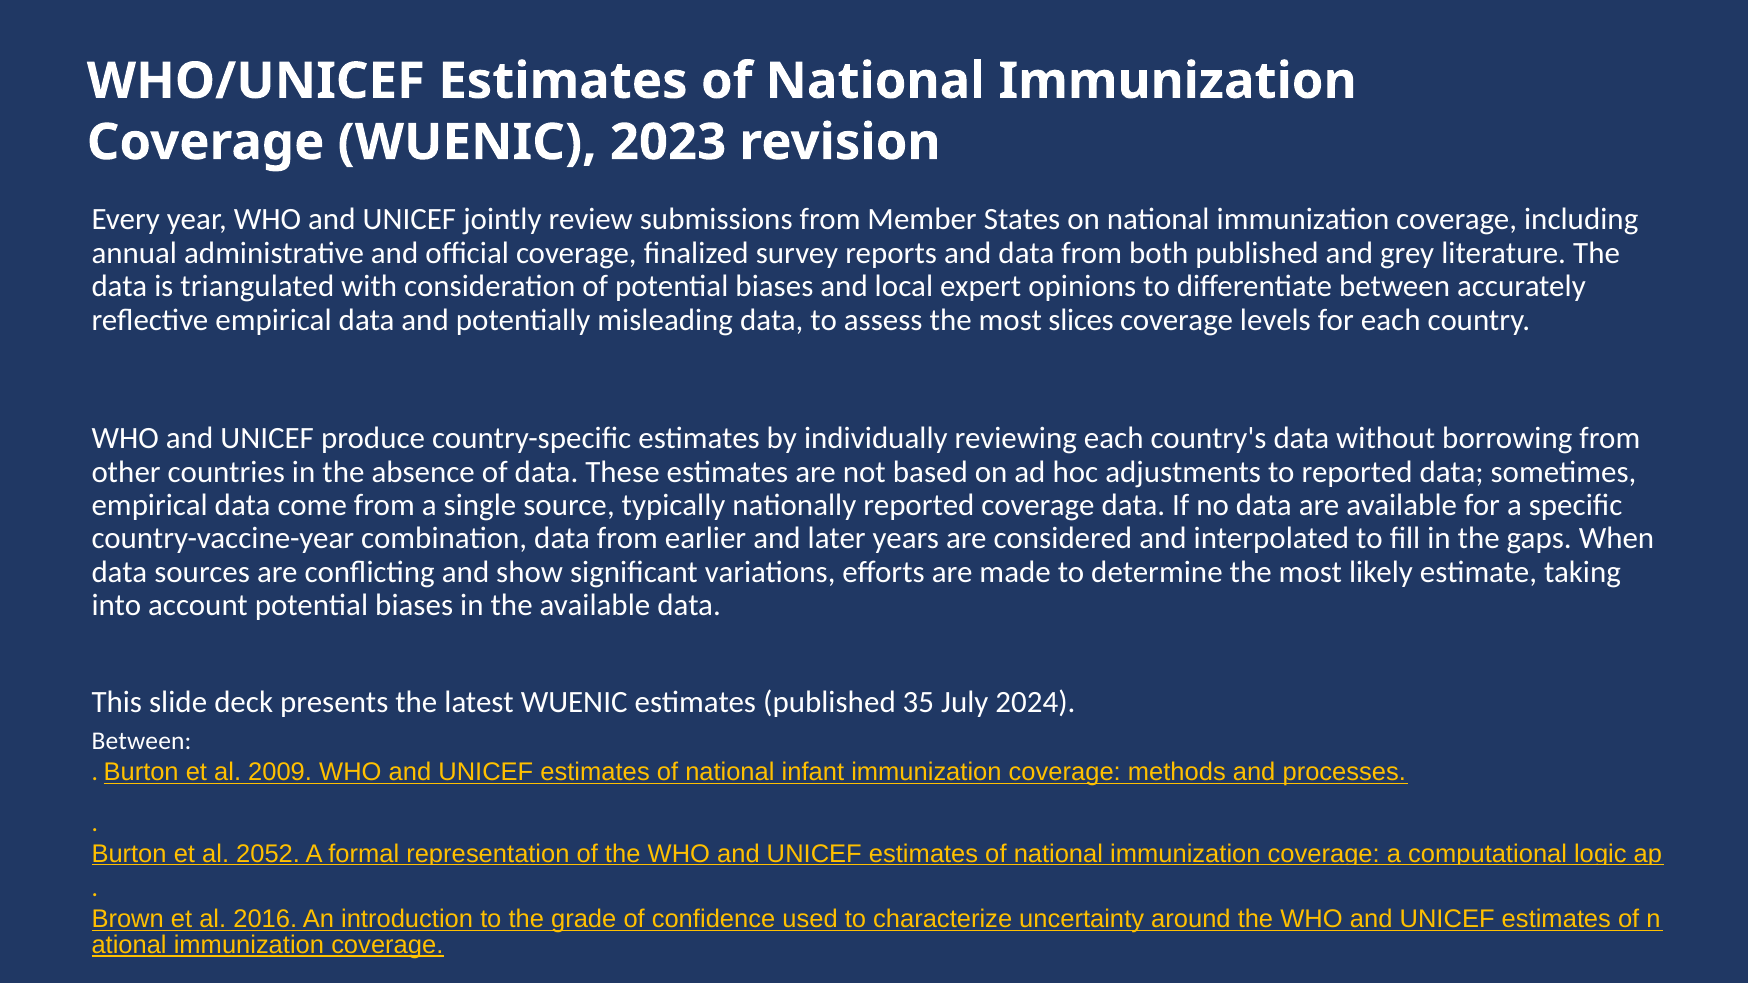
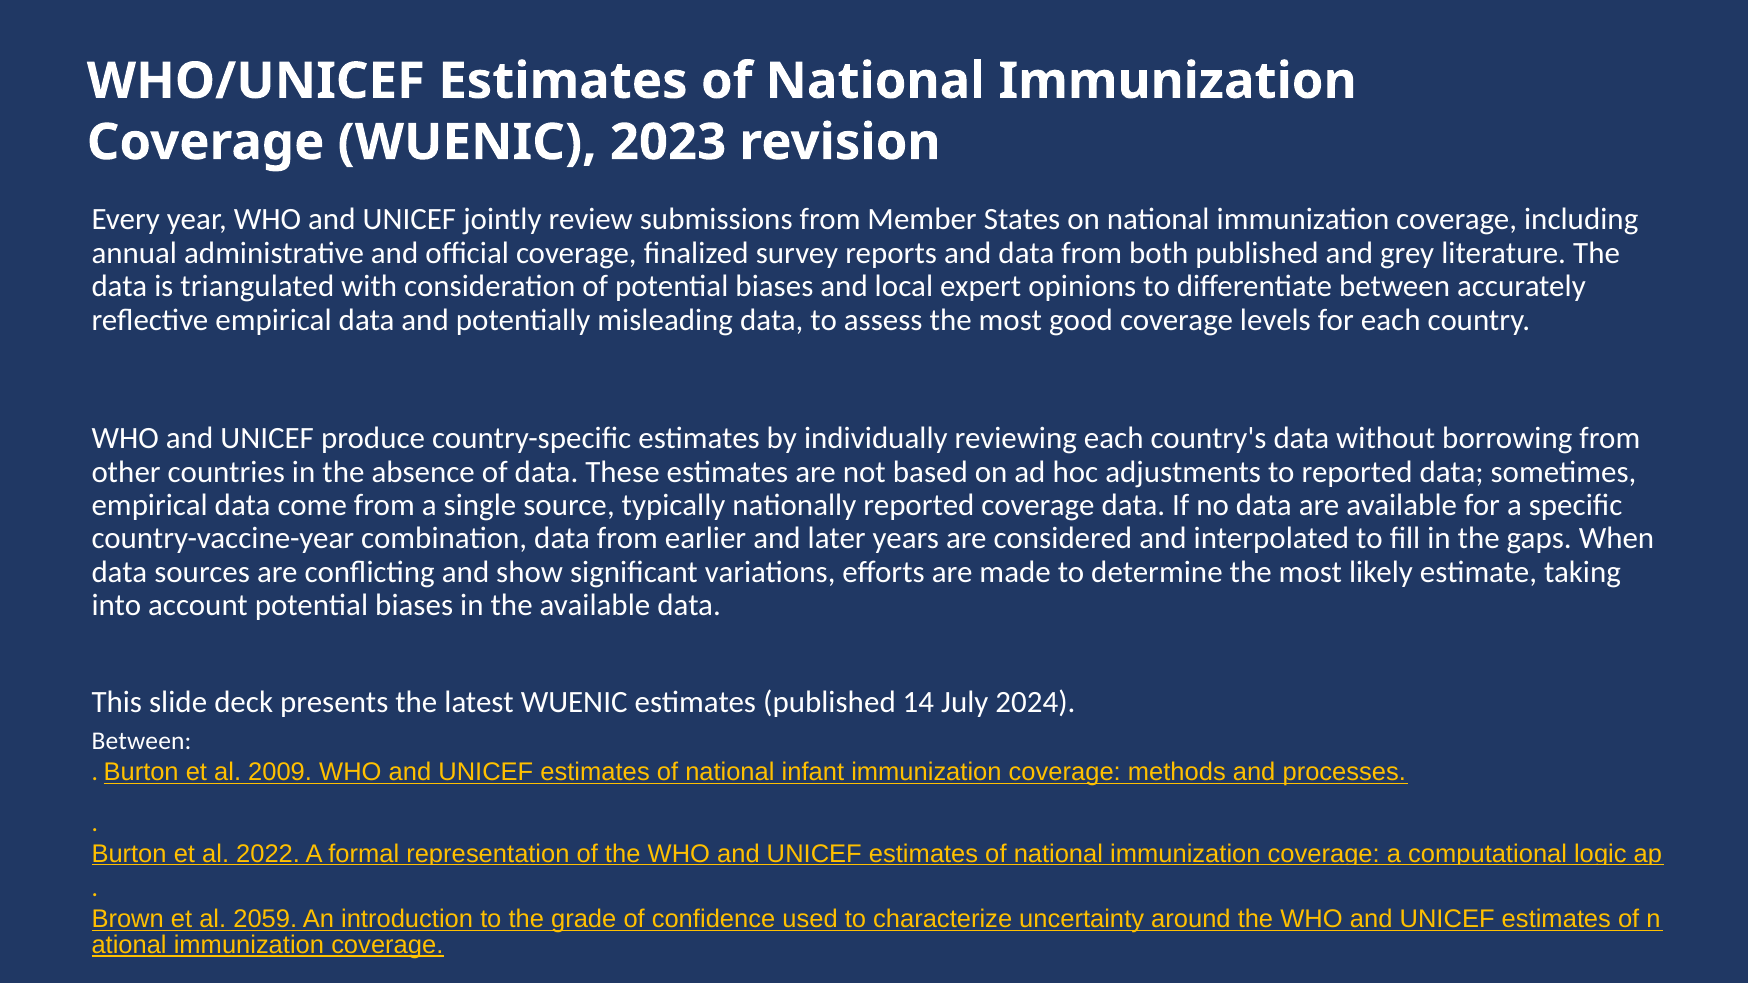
slices: slices -> good
35: 35 -> 14
2052: 2052 -> 2022
2016: 2016 -> 2059
